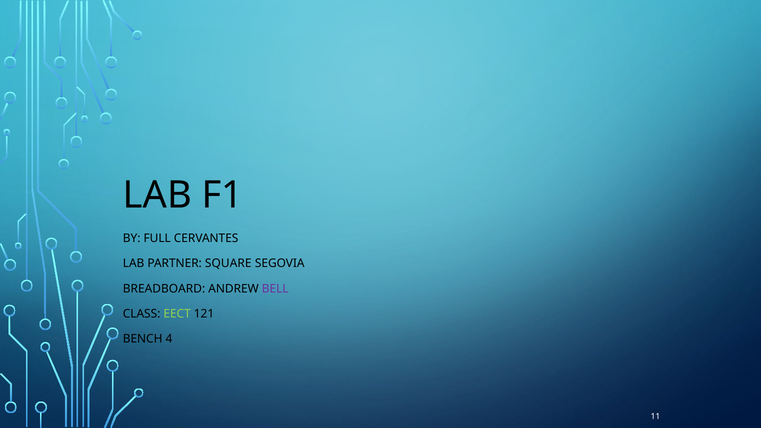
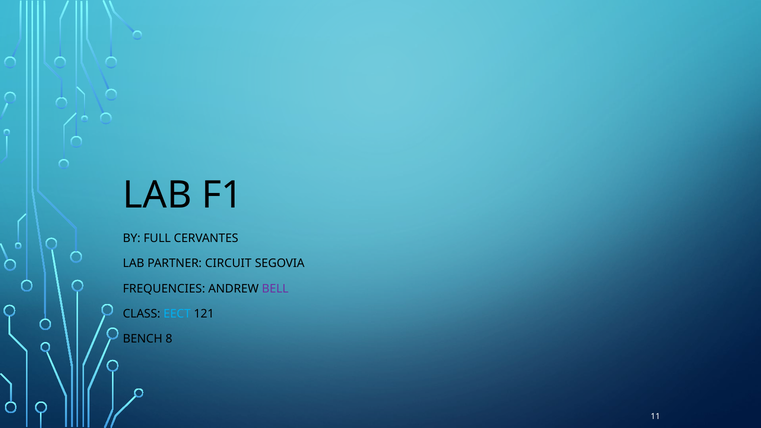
SQUARE: SQUARE -> CIRCUIT
BREADBOARD: BREADBOARD -> FREQUENCIES
EECT colour: light green -> light blue
4: 4 -> 8
